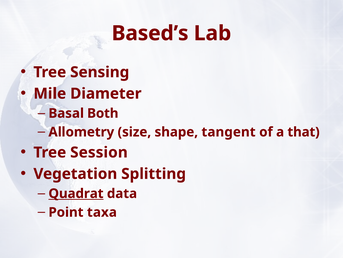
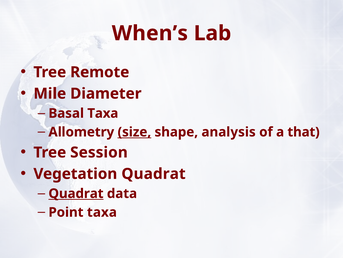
Based’s: Based’s -> When’s
Sensing: Sensing -> Remote
Basal Both: Both -> Taxa
size underline: none -> present
tangent: tangent -> analysis
Vegetation Splitting: Splitting -> Quadrat
